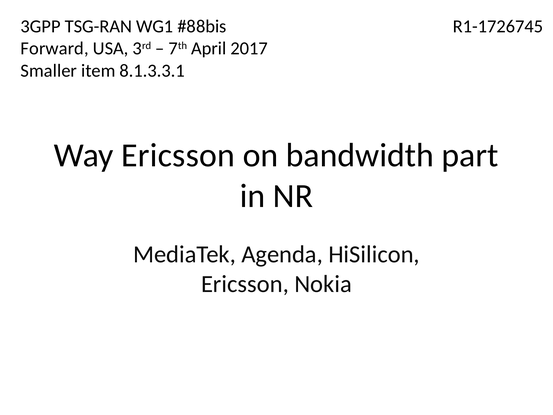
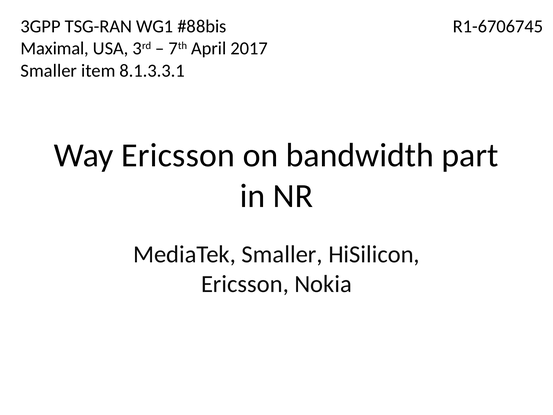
R1-1726745: R1-1726745 -> R1-6706745
Forward: Forward -> Maximal
MediaTek Agenda: Agenda -> Smaller
